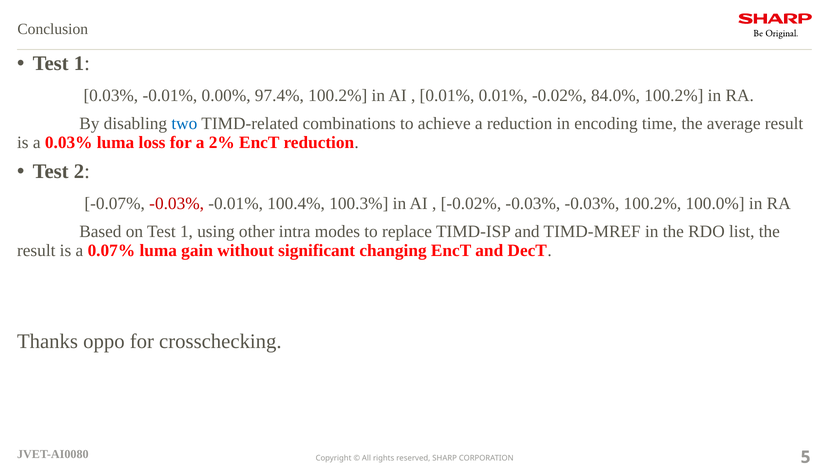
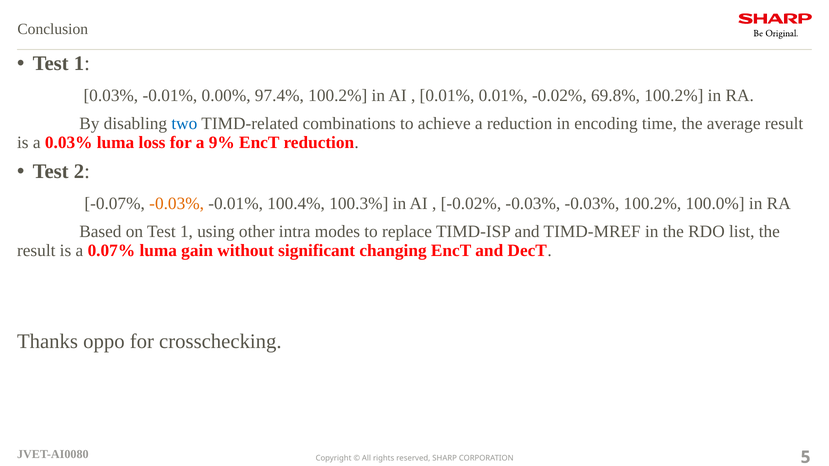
84.0%: 84.0% -> 69.8%
2%: 2% -> 9%
-0.03% at (177, 204) colour: red -> orange
